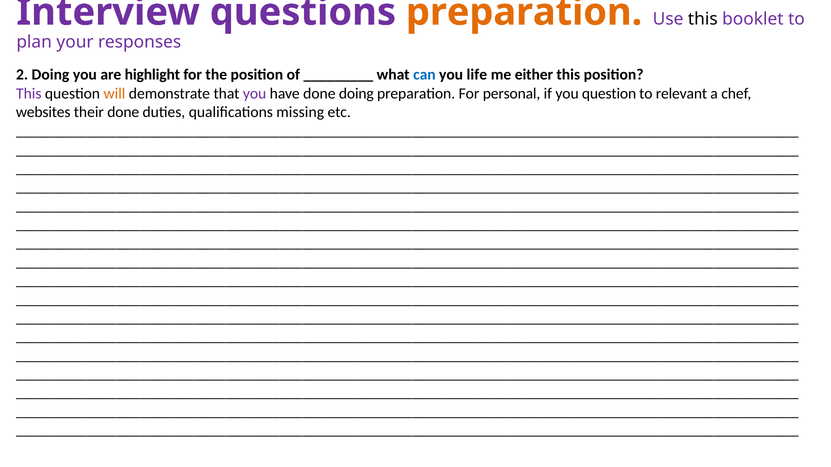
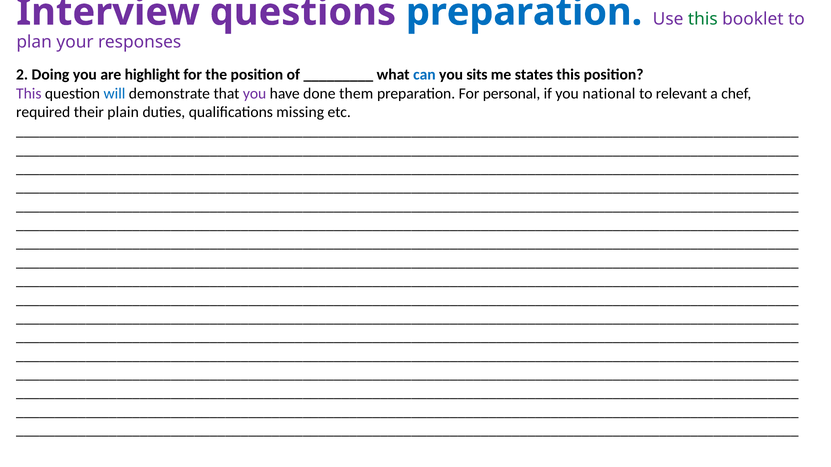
preparation at (524, 12) colour: orange -> blue
this at (703, 19) colour: black -> green
life: life -> sits
either: either -> states
will colour: orange -> blue
done doing: doing -> them
you question: question -> national
websites: websites -> required
their done: done -> plain
